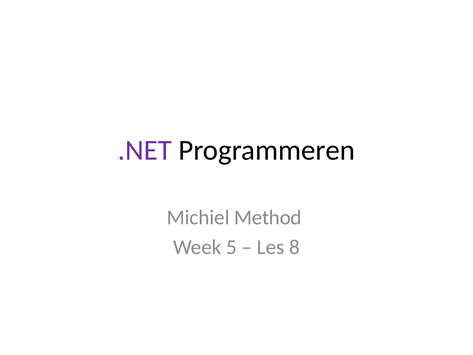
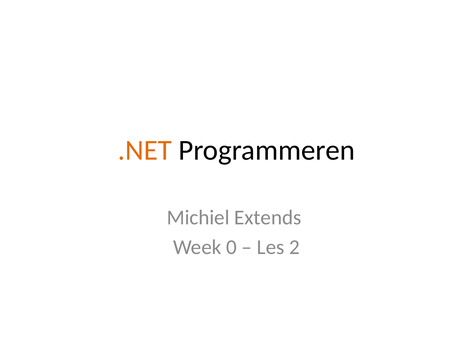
.NET colour: purple -> orange
Method: Method -> Extends
5: 5 -> 0
8: 8 -> 2
